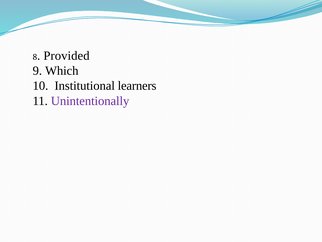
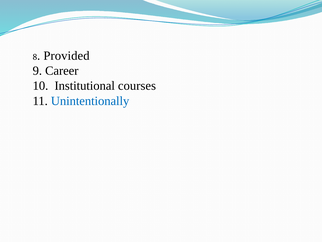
Which: Which -> Career
learners: learners -> courses
Unintentionally colour: purple -> blue
